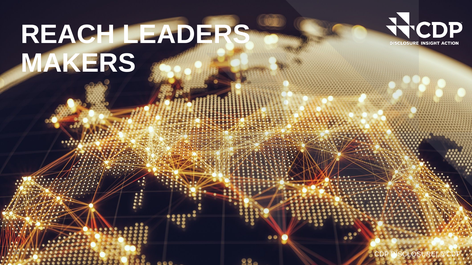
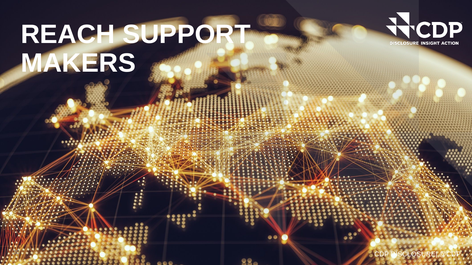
LEADERS: LEADERS -> SUPPORT
